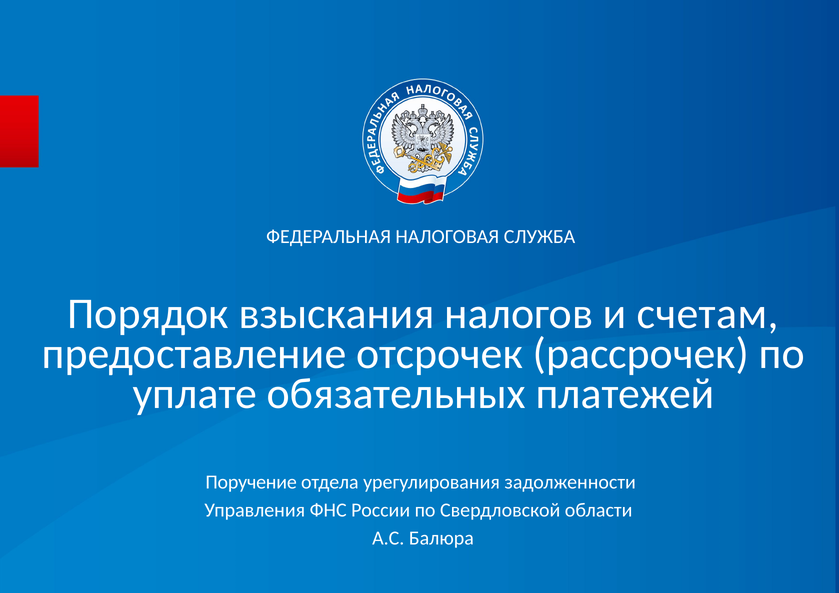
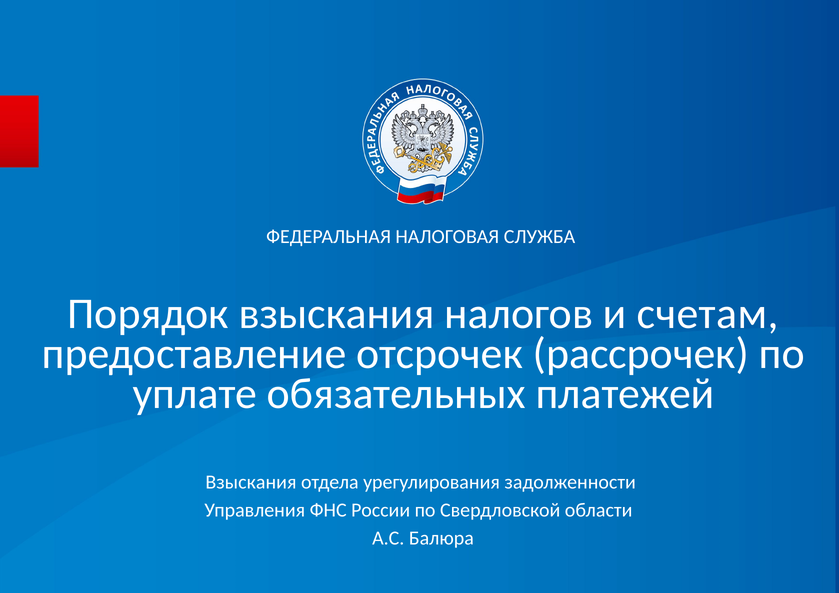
Поручение at (251, 483): Поручение -> Взыскания
